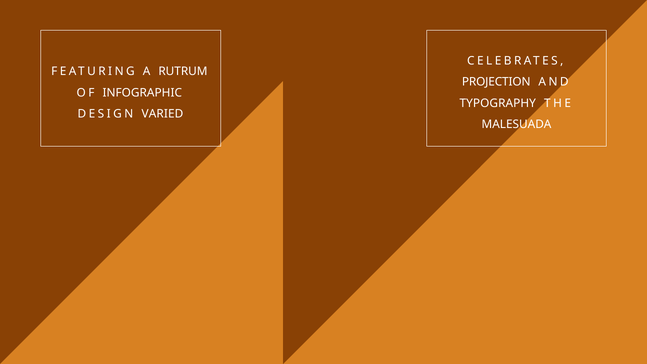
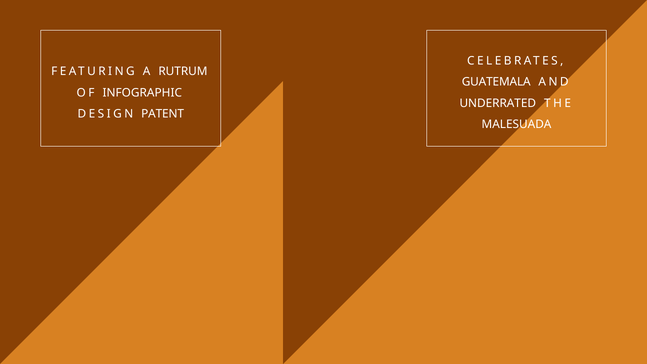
PROJECTION: PROJECTION -> GUATEMALA
TYPOGRAPHY: TYPOGRAPHY -> UNDERRATED
VARIED: VARIED -> PATENT
